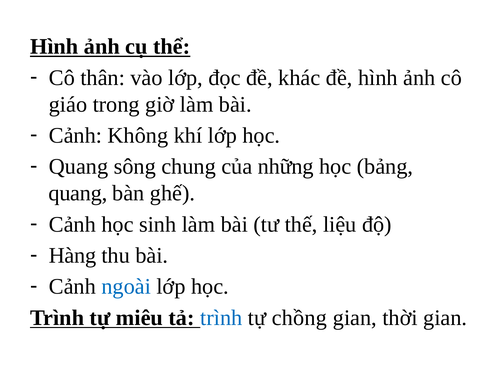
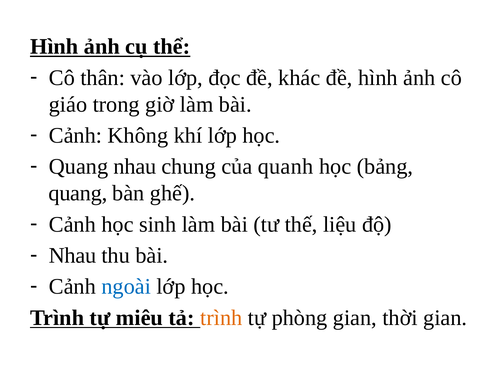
Quang sông: sông -> nhau
những: những -> quanh
Hàng at (72, 256): Hàng -> Nhau
trình at (221, 318) colour: blue -> orange
chồng: chồng -> phòng
